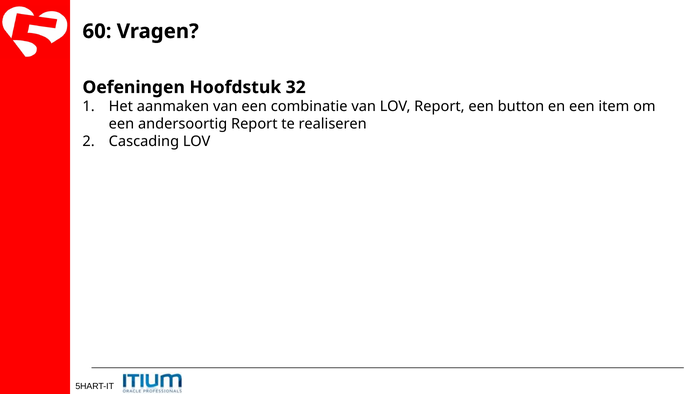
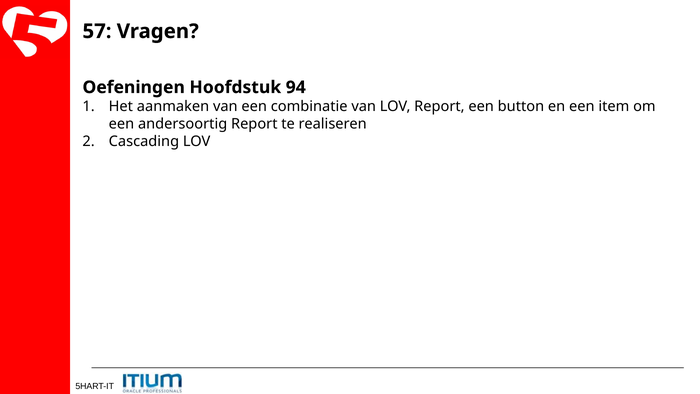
60: 60 -> 57
32: 32 -> 94
